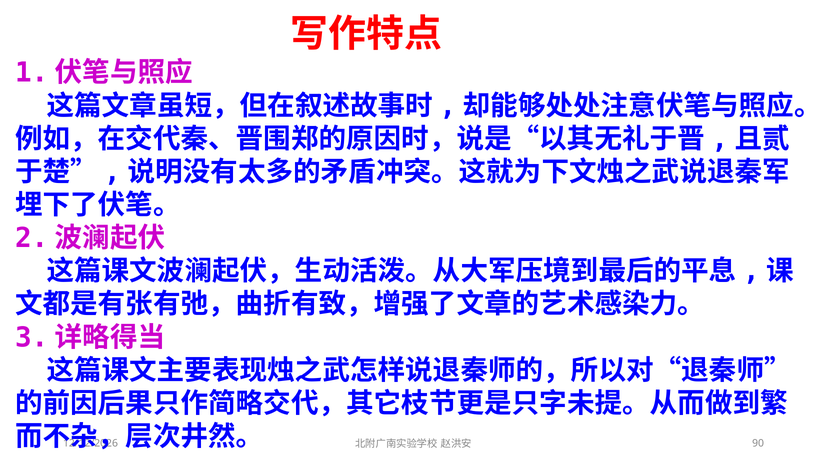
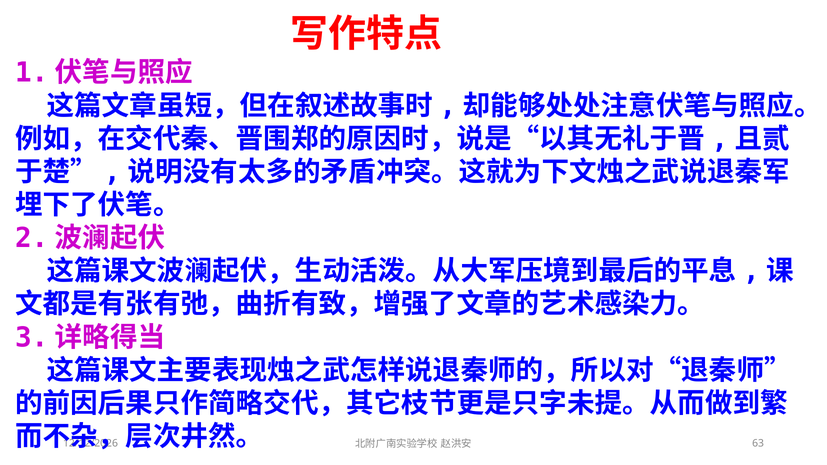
90: 90 -> 63
